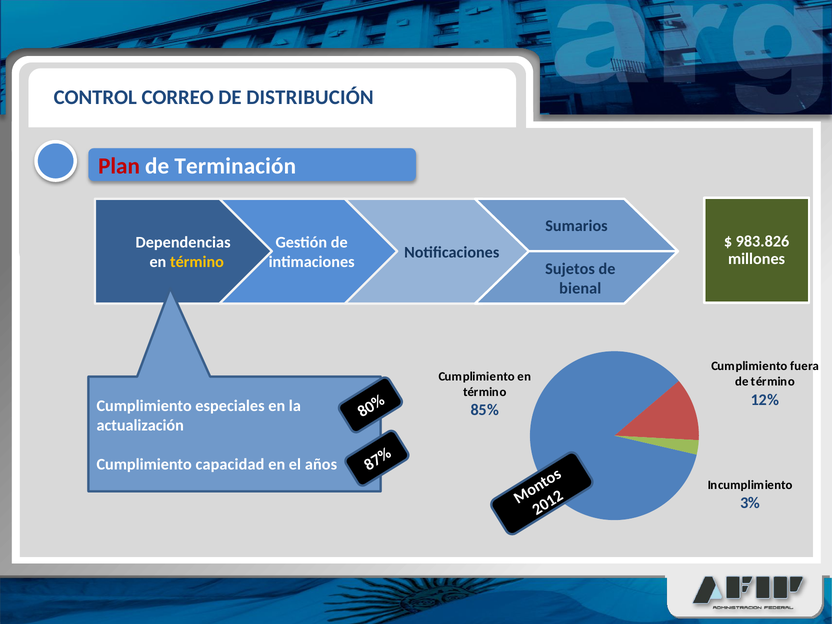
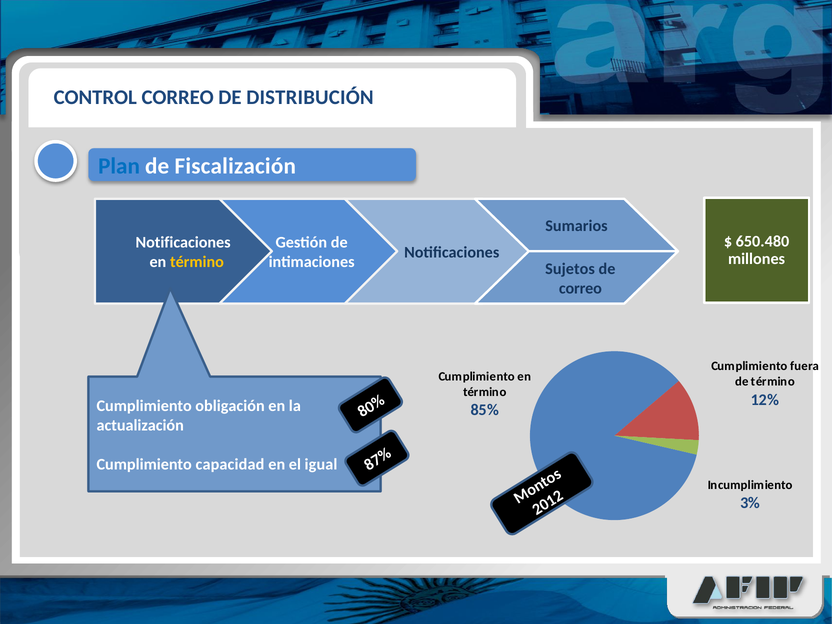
Plan colour: red -> blue
Terminación: Terminación -> Fiscalización
983.826: 983.826 -> 650.480
Dependencias at (183, 243): Dependencias -> Notificaciones
bienal at (580, 288): bienal -> correo
especiales: especiales -> obligación
años: años -> igual
